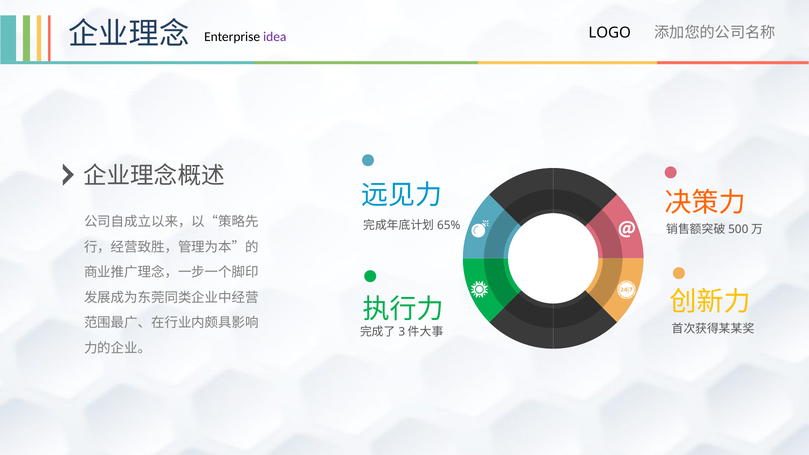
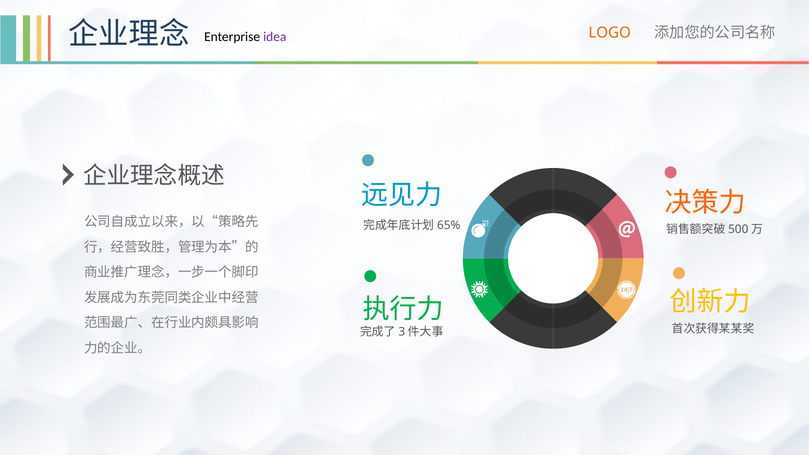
LOGO colour: black -> orange
